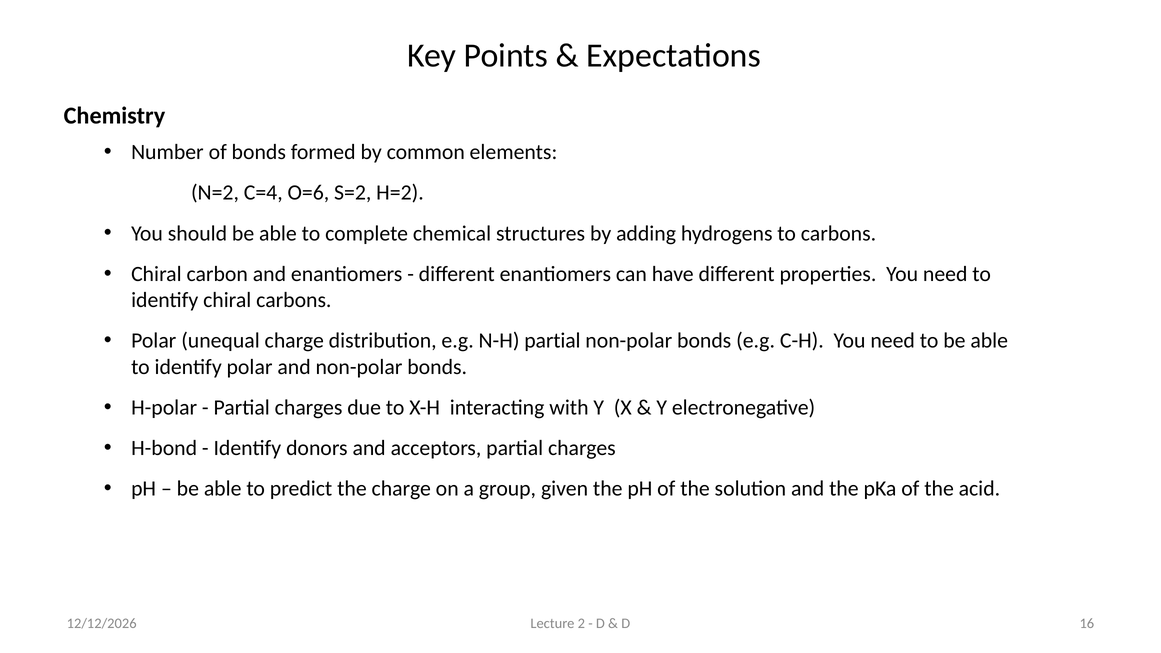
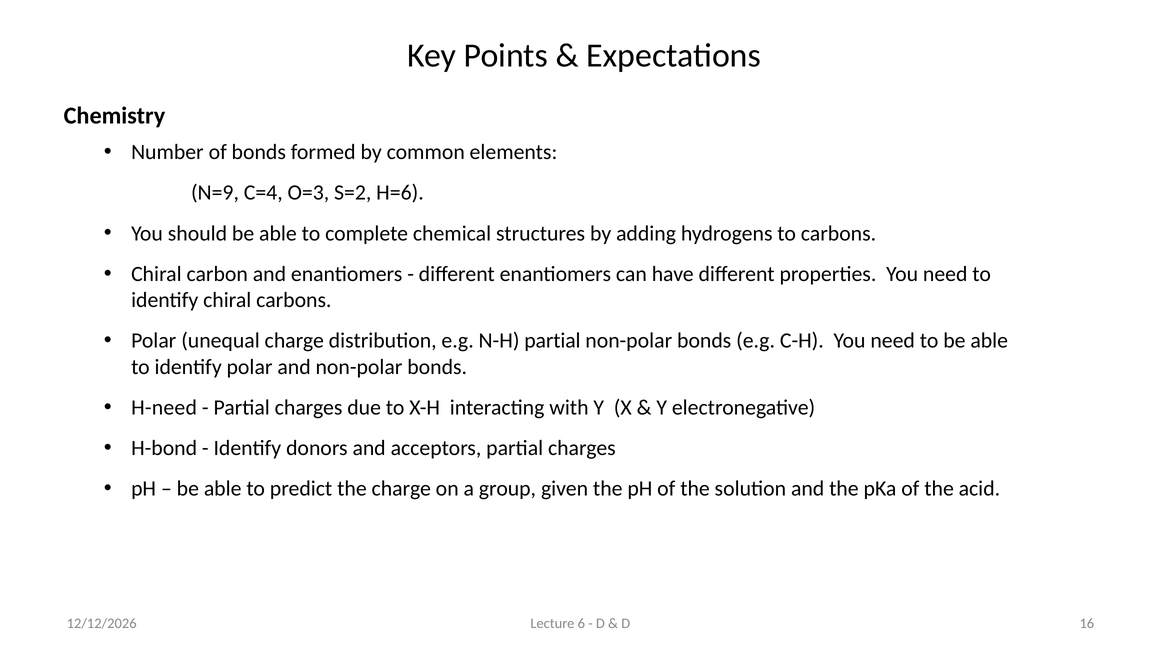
N=2: N=2 -> N=9
O=6: O=6 -> O=3
H=2: H=2 -> H=6
H-polar: H-polar -> H-need
2: 2 -> 6
